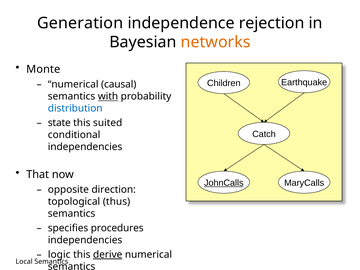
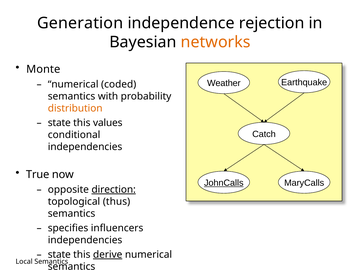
Children: Children -> Weather
causal: causal -> coded
with underline: present -> none
distribution colour: blue -> orange
suited: suited -> values
That: That -> True
direction underline: none -> present
procedures: procedures -> influencers
logic at (59, 255): logic -> state
